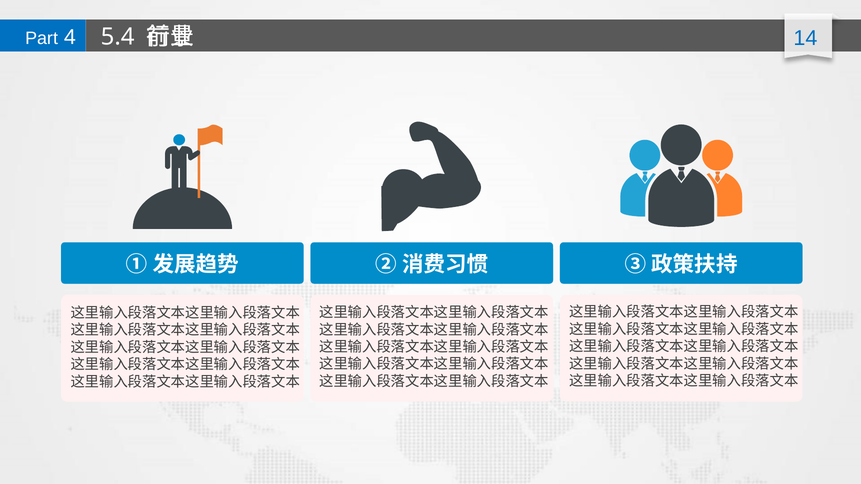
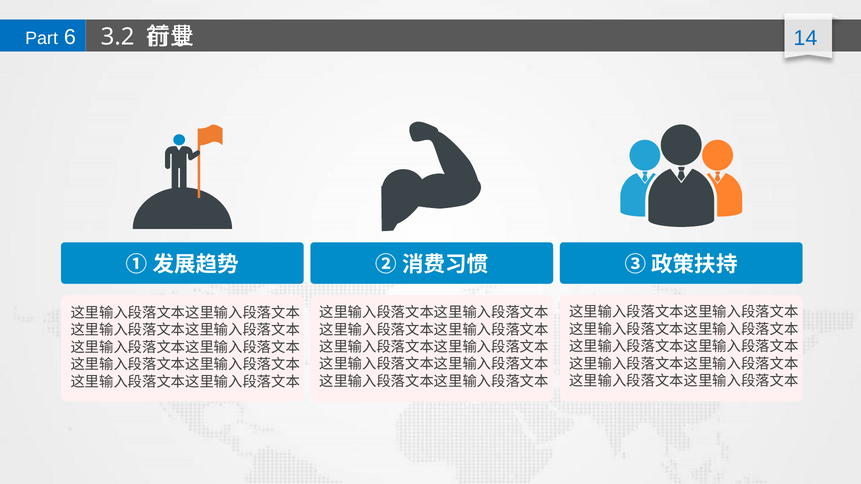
5.4: 5.4 -> 3.2
4: 4 -> 6
